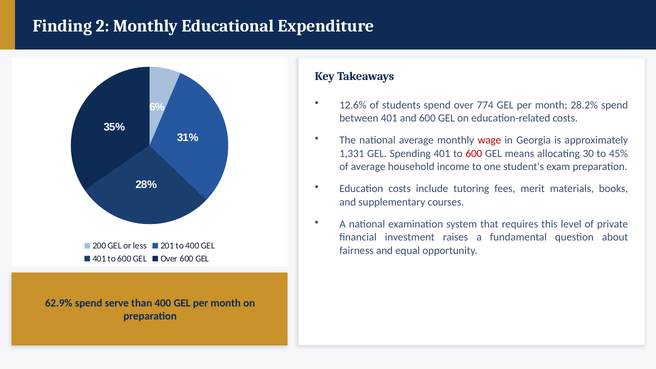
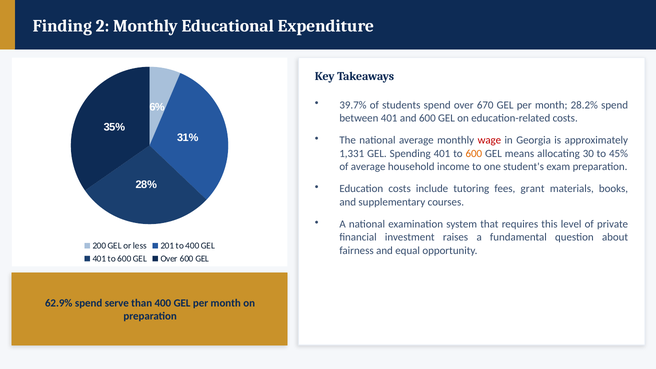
12.6%: 12.6% -> 39.7%
774: 774 -> 670
600 at (474, 153) colour: red -> orange
merit: merit -> grant
